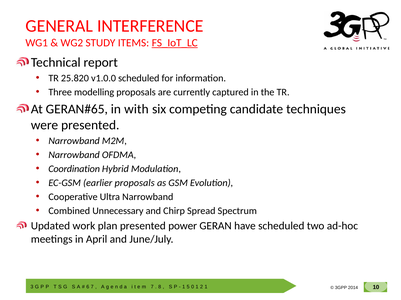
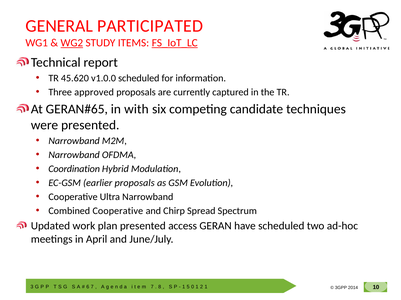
INTERFERENCE: INTERFERENCE -> PARTICIPATED
WG2 underline: none -> present
25.820: 25.820 -> 45.620
modelling: modelling -> approved
Combined Unnecessary: Unnecessary -> Cooperative
power: power -> access
